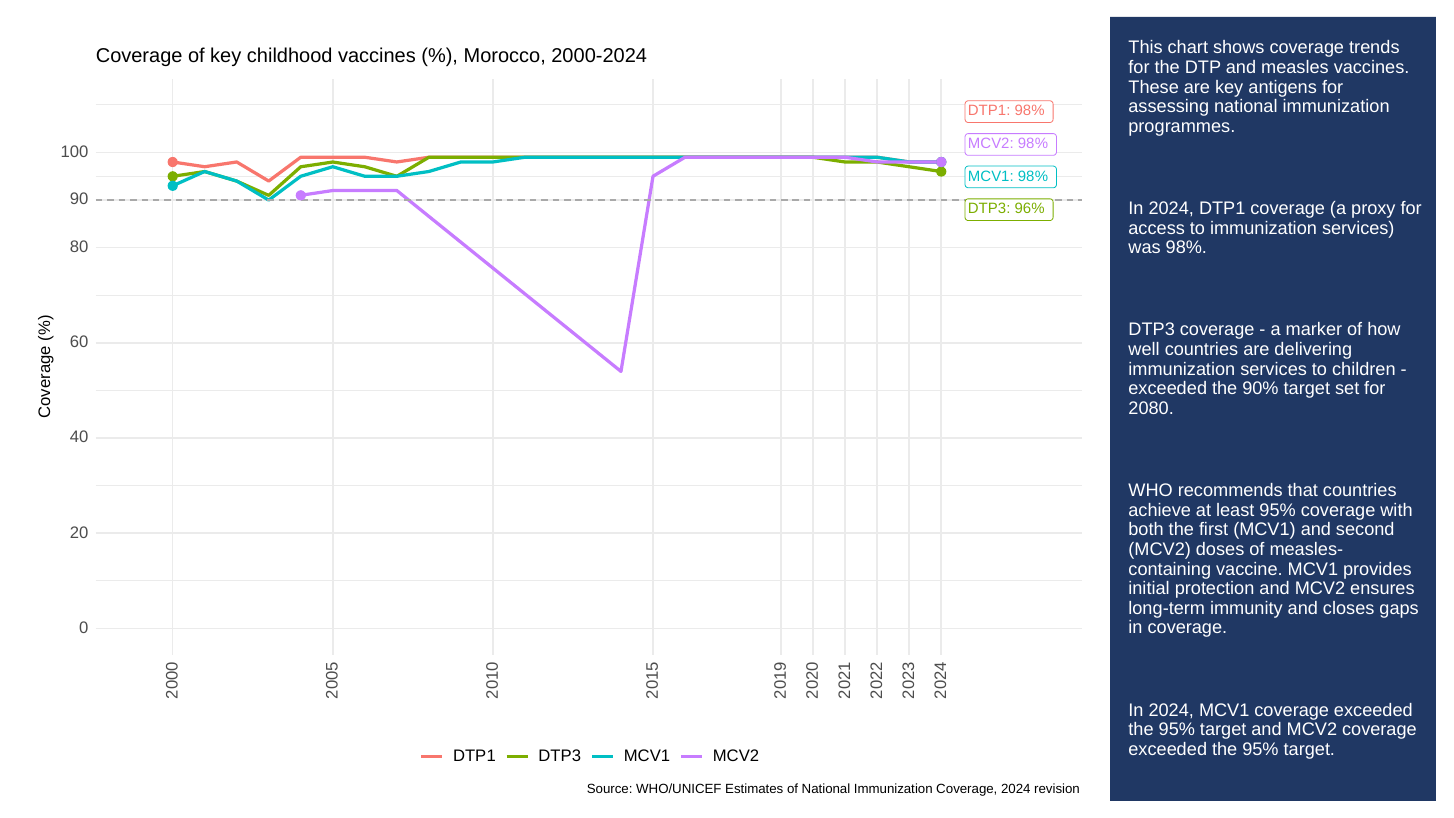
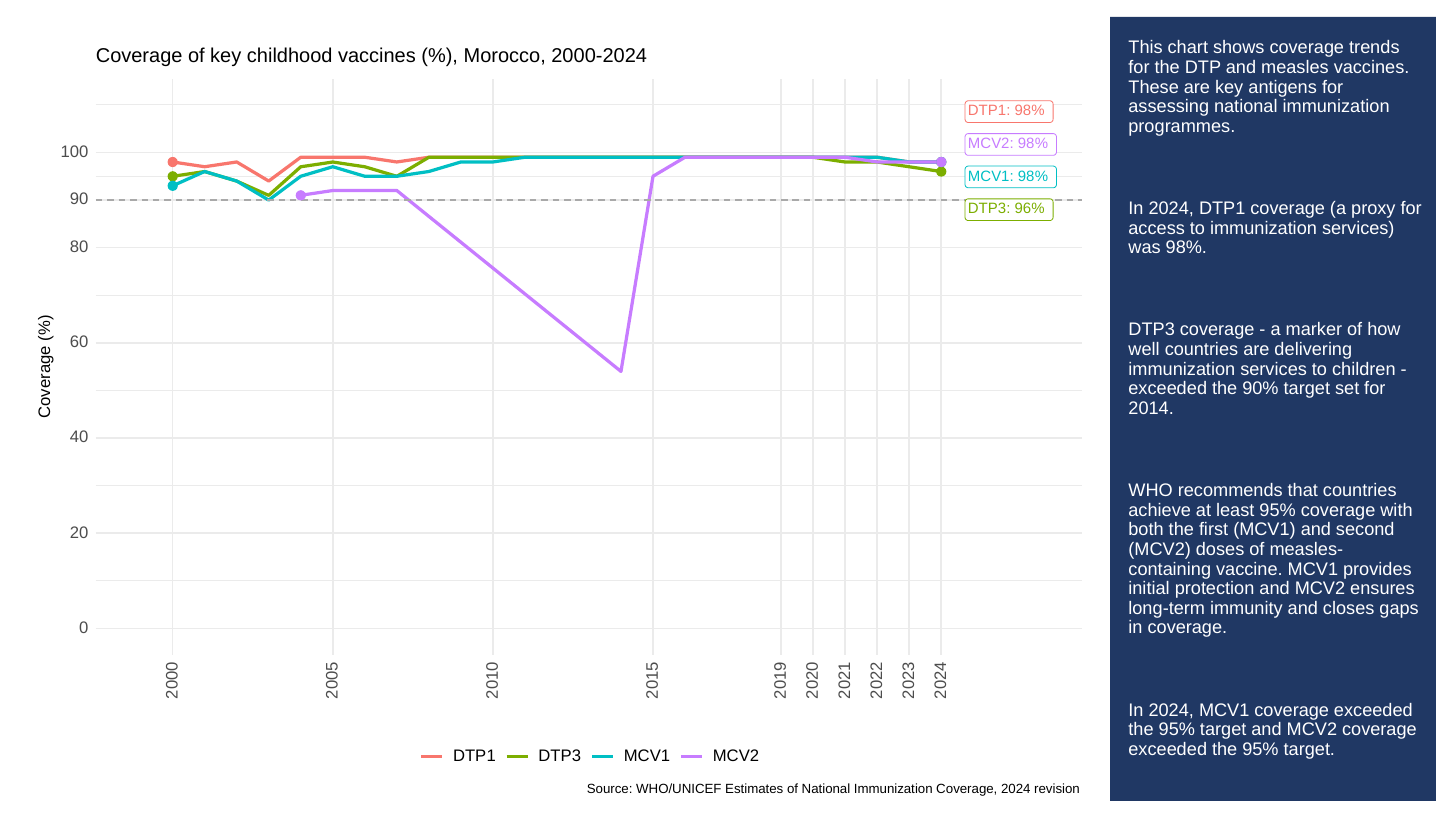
2080: 2080 -> 2014
